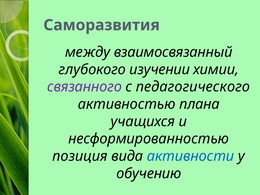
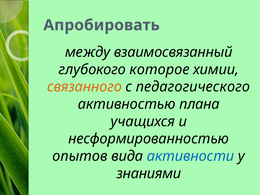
Саморазвития: Саморазвития -> Апробировать
изучении: изучении -> которое
связанного colour: purple -> orange
позиция: позиция -> опытов
обучению: обучению -> знаниями
